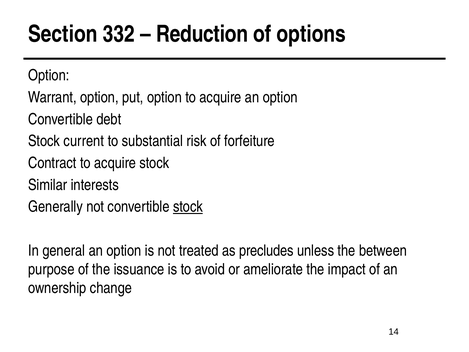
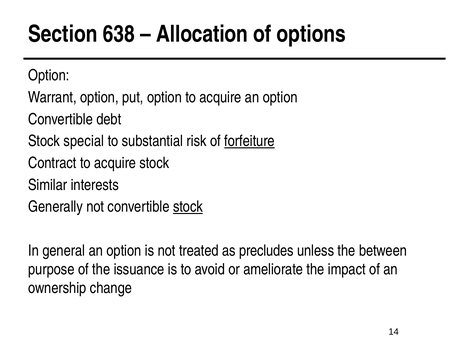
332: 332 -> 638
Reduction: Reduction -> Allocation
current: current -> special
forfeiture underline: none -> present
